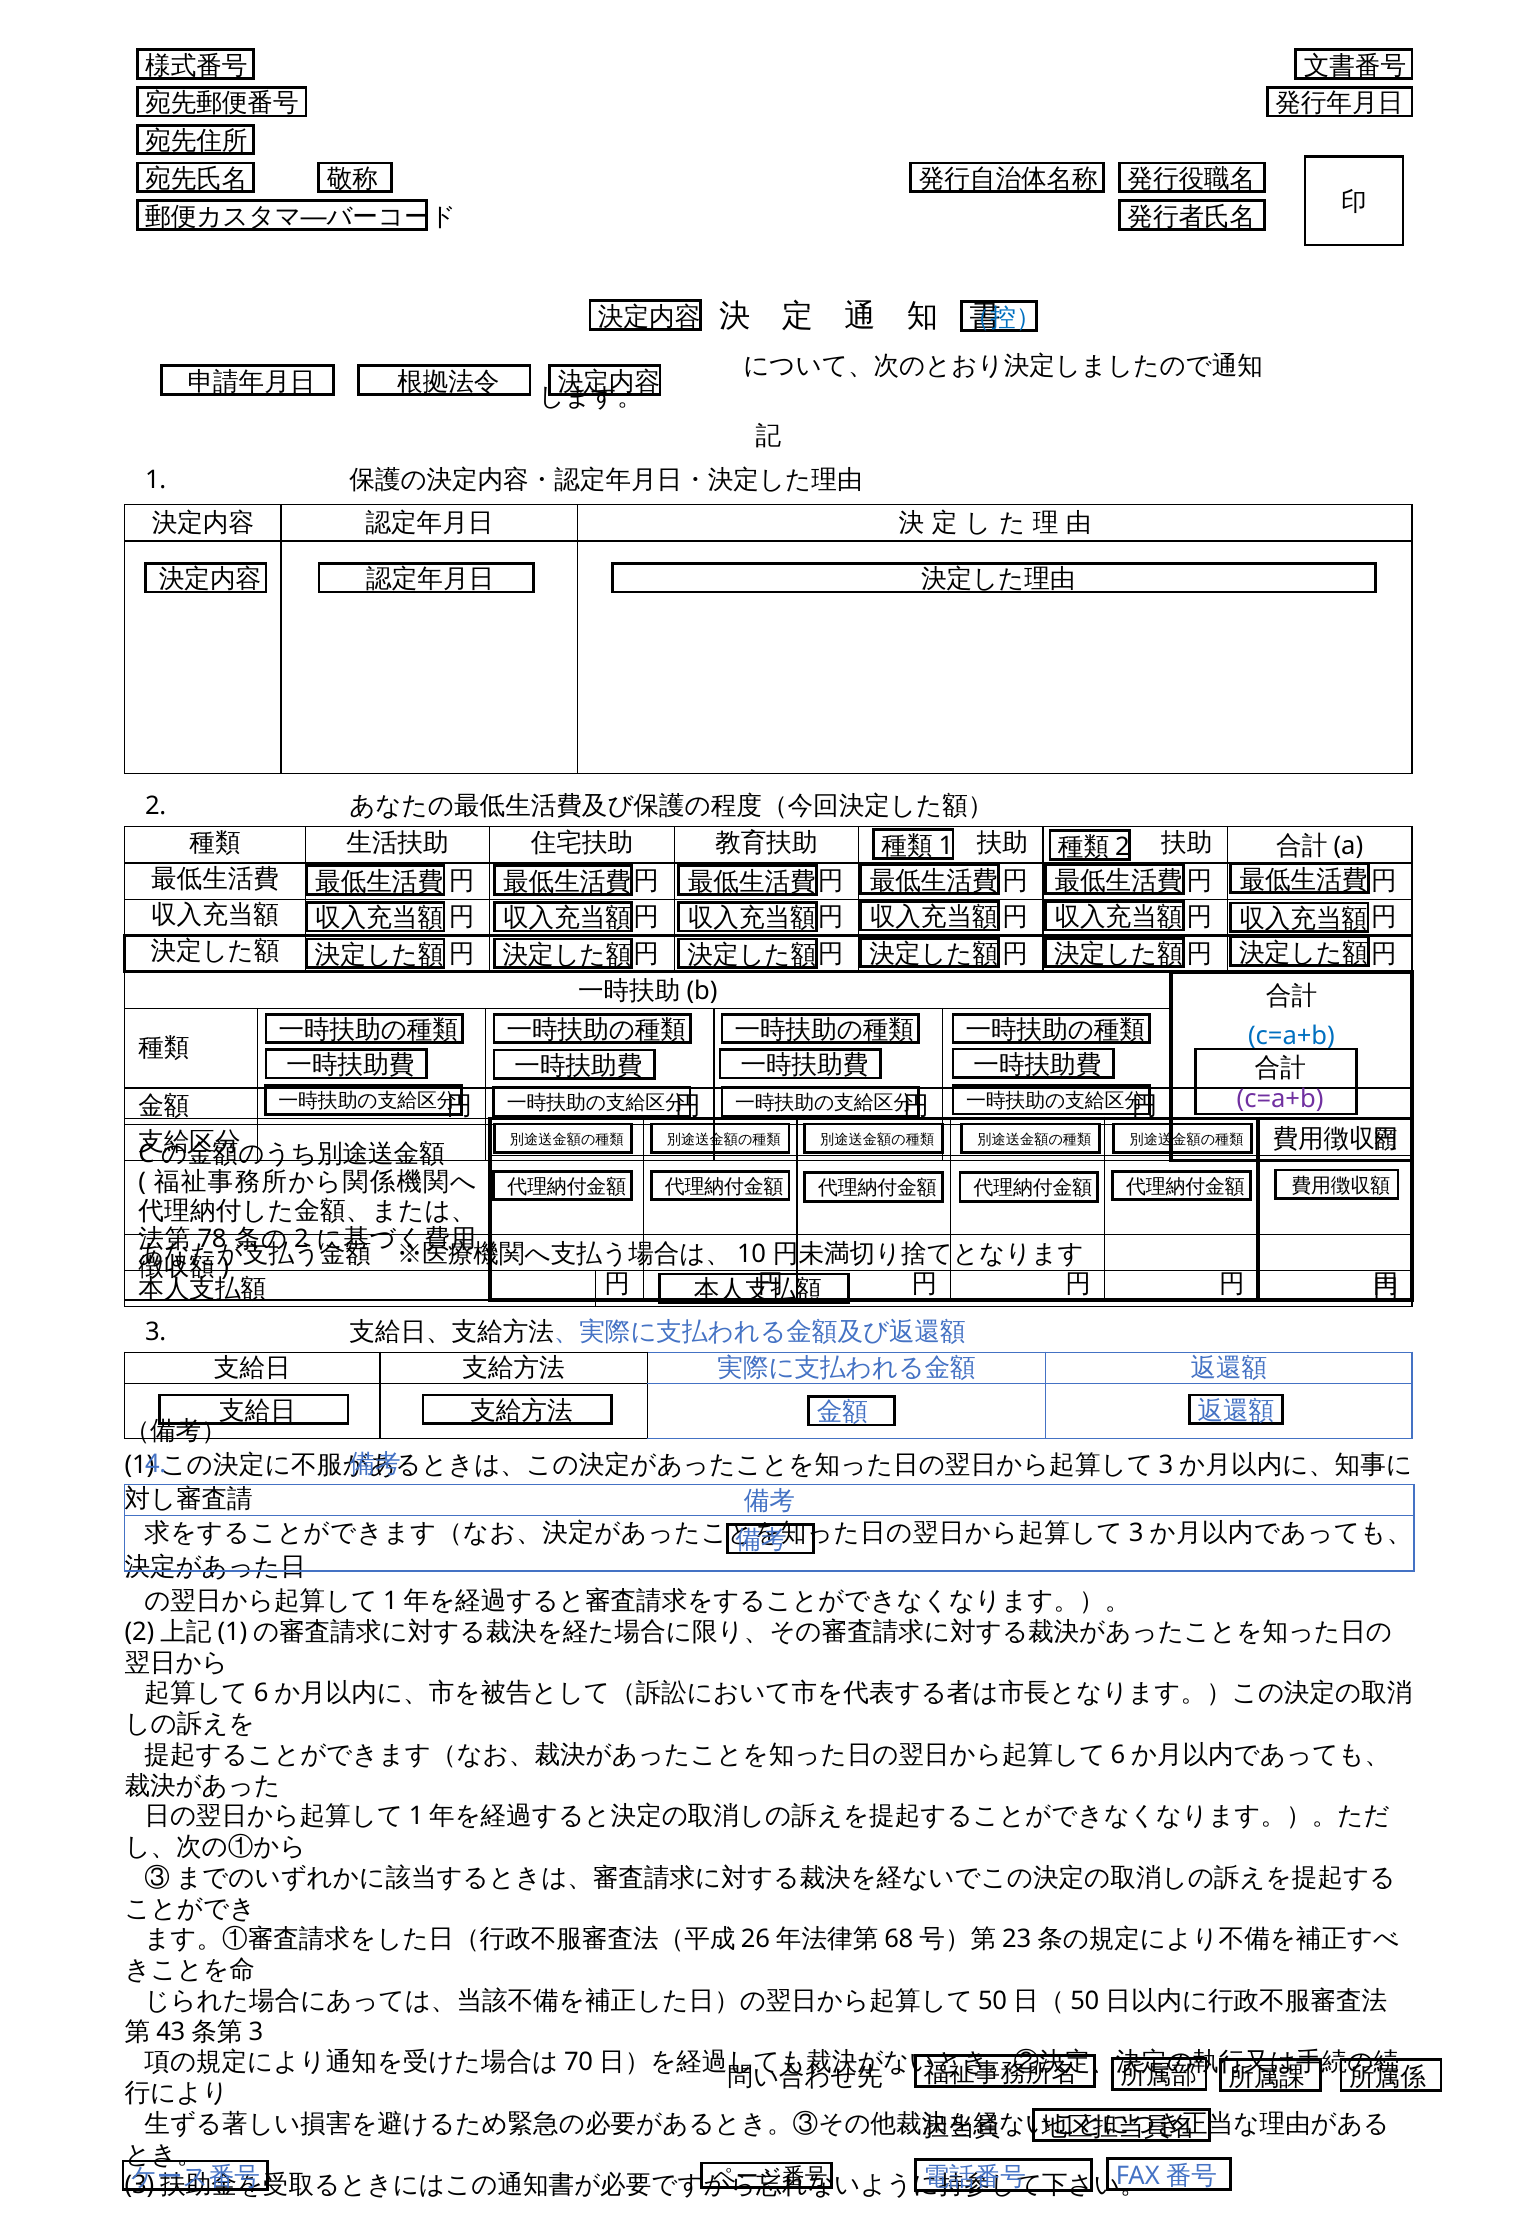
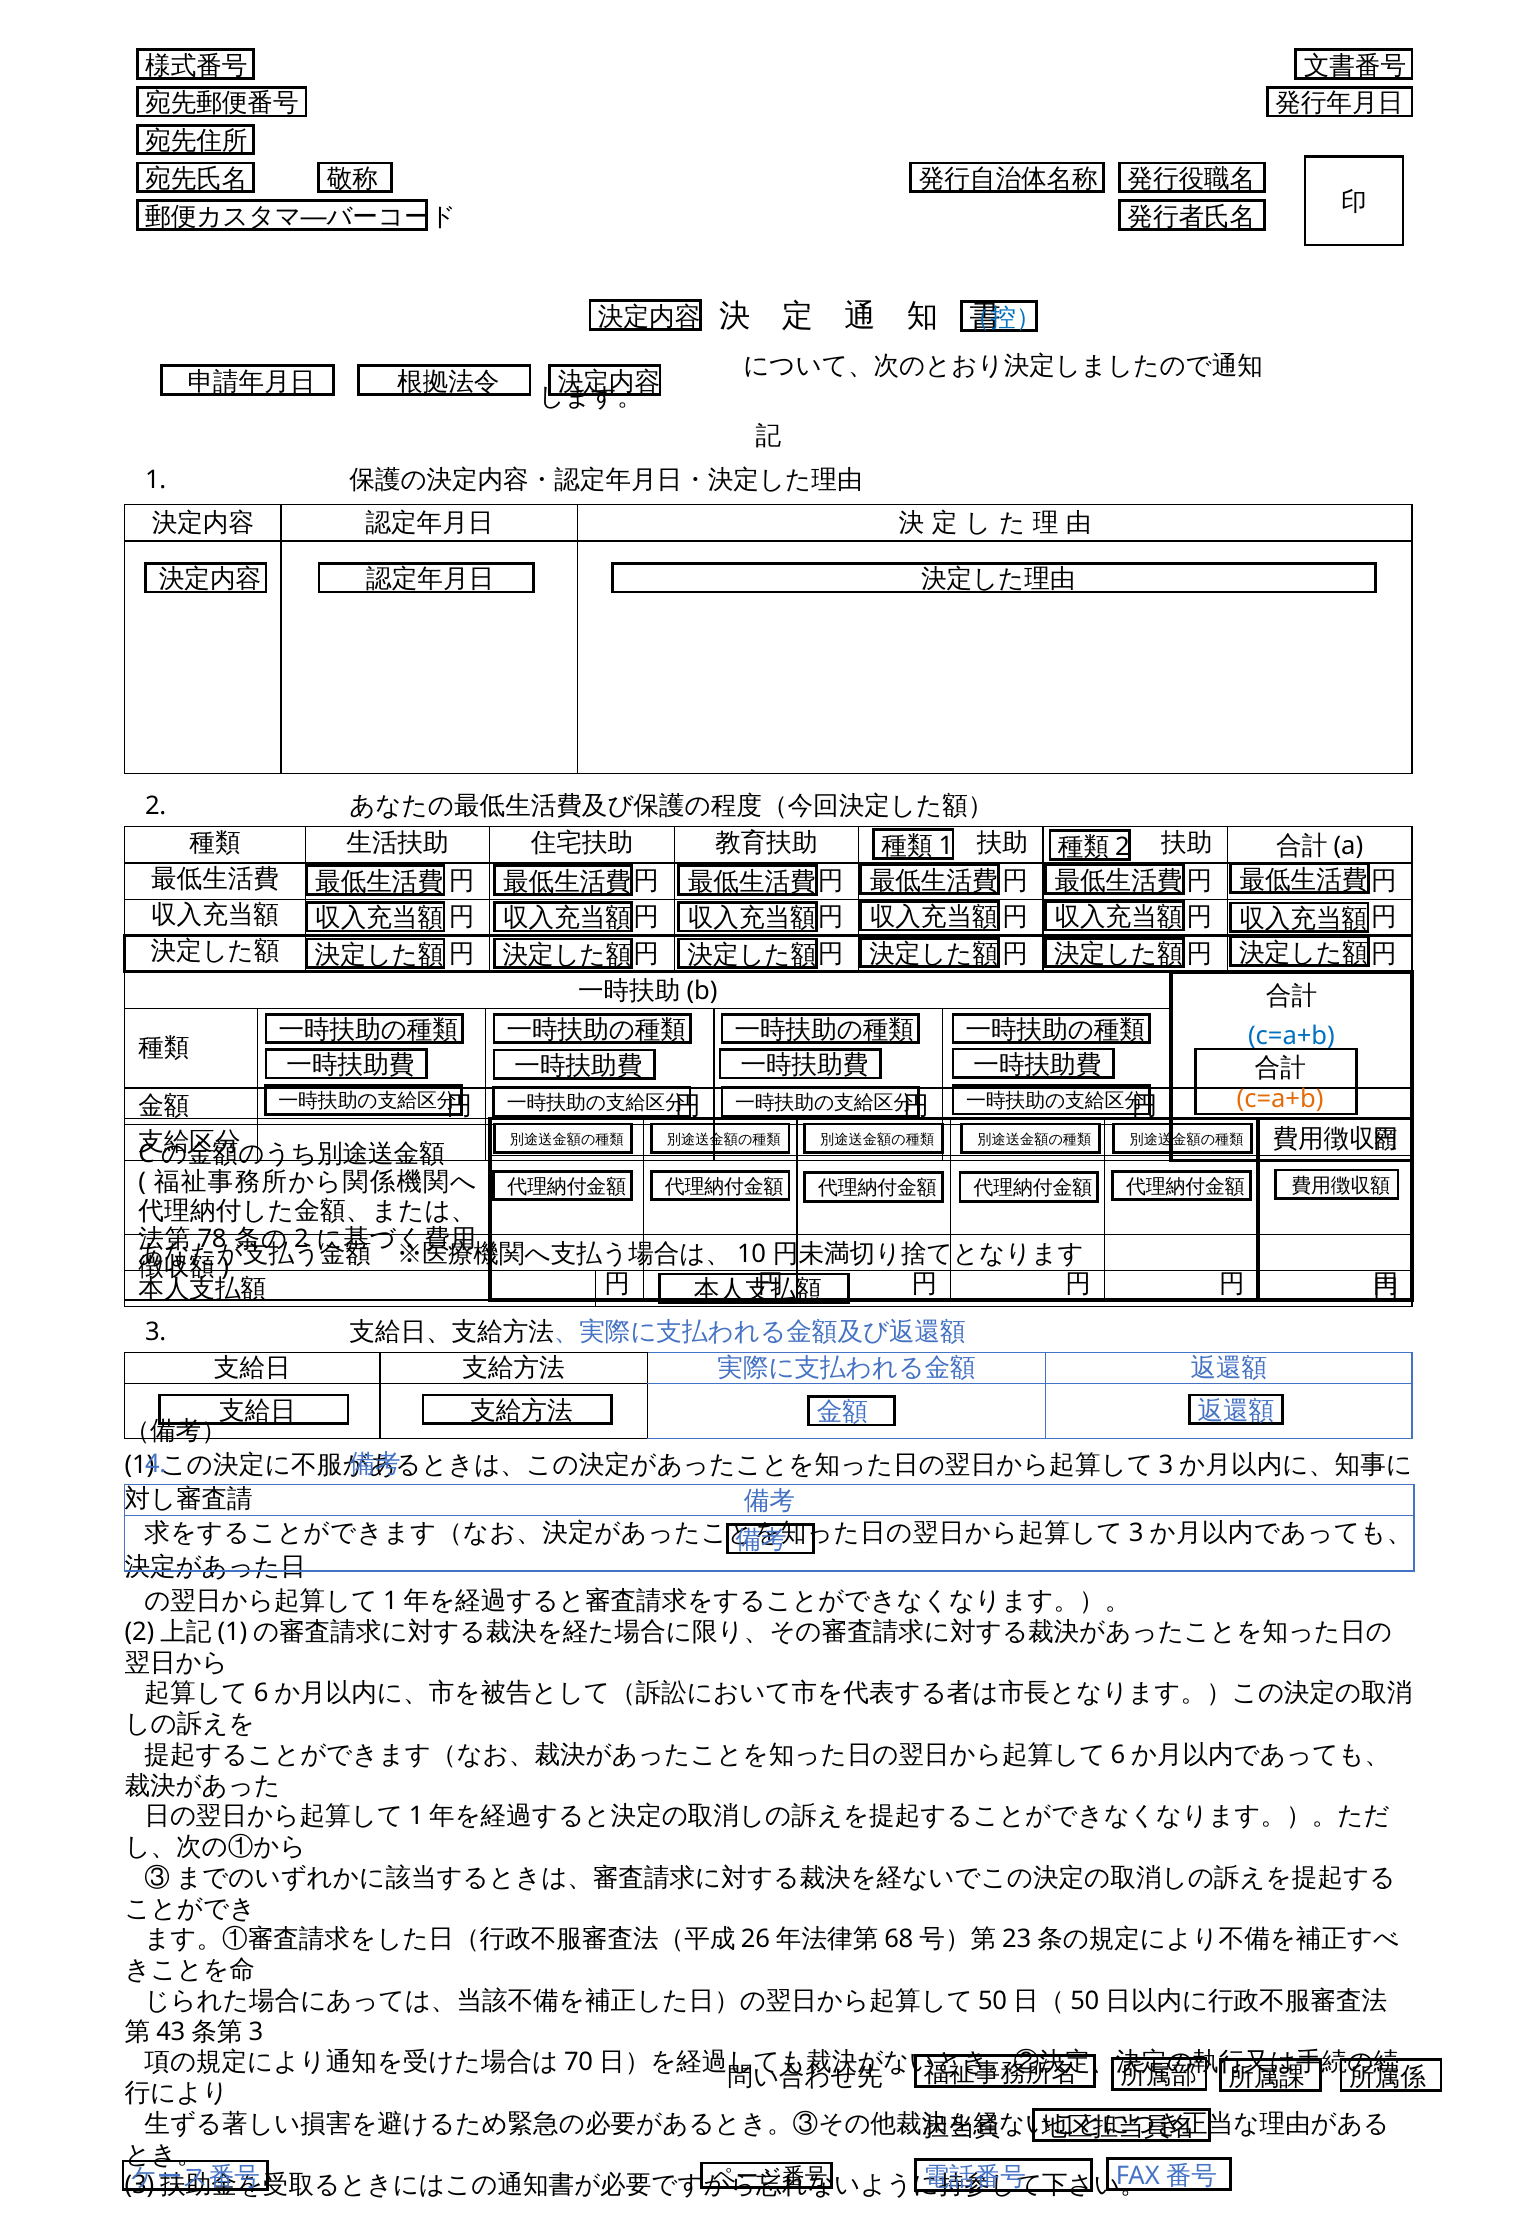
c=a+b at (1280, 1098) colour: purple -> orange
